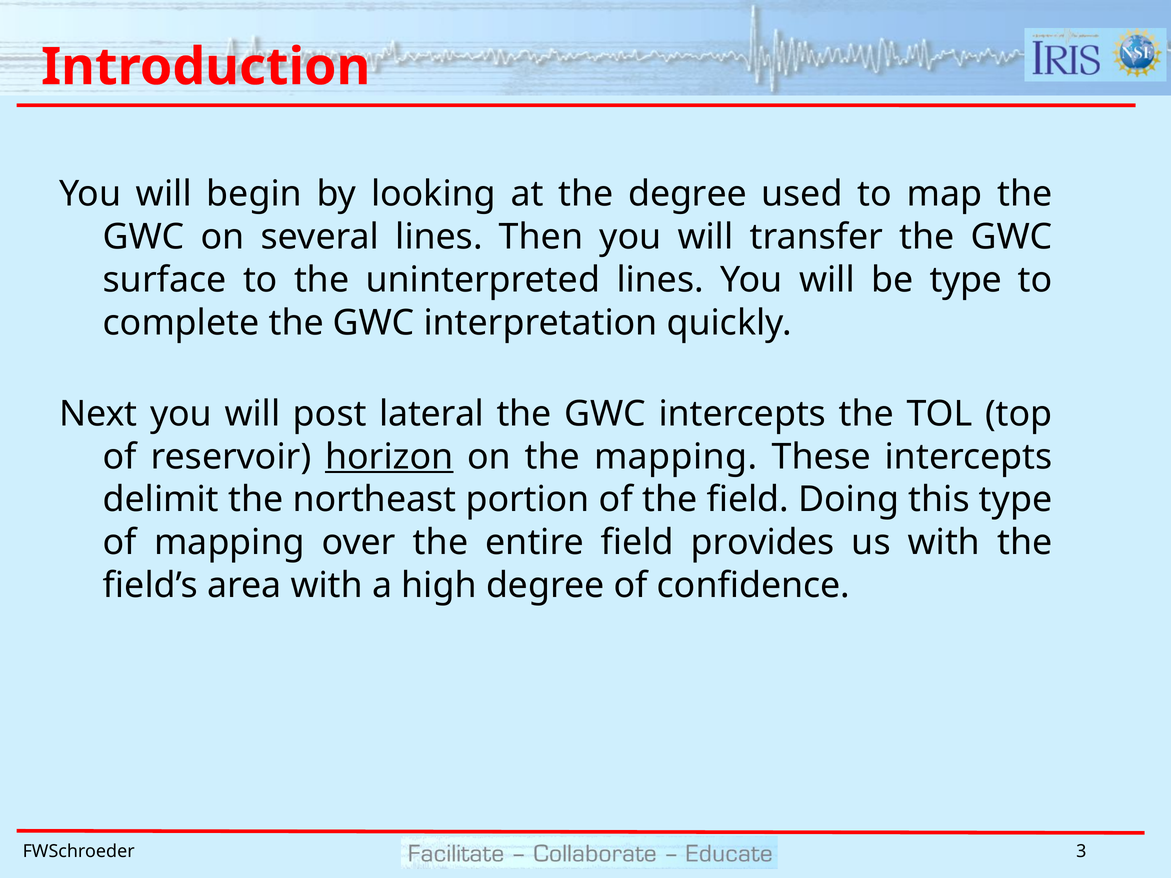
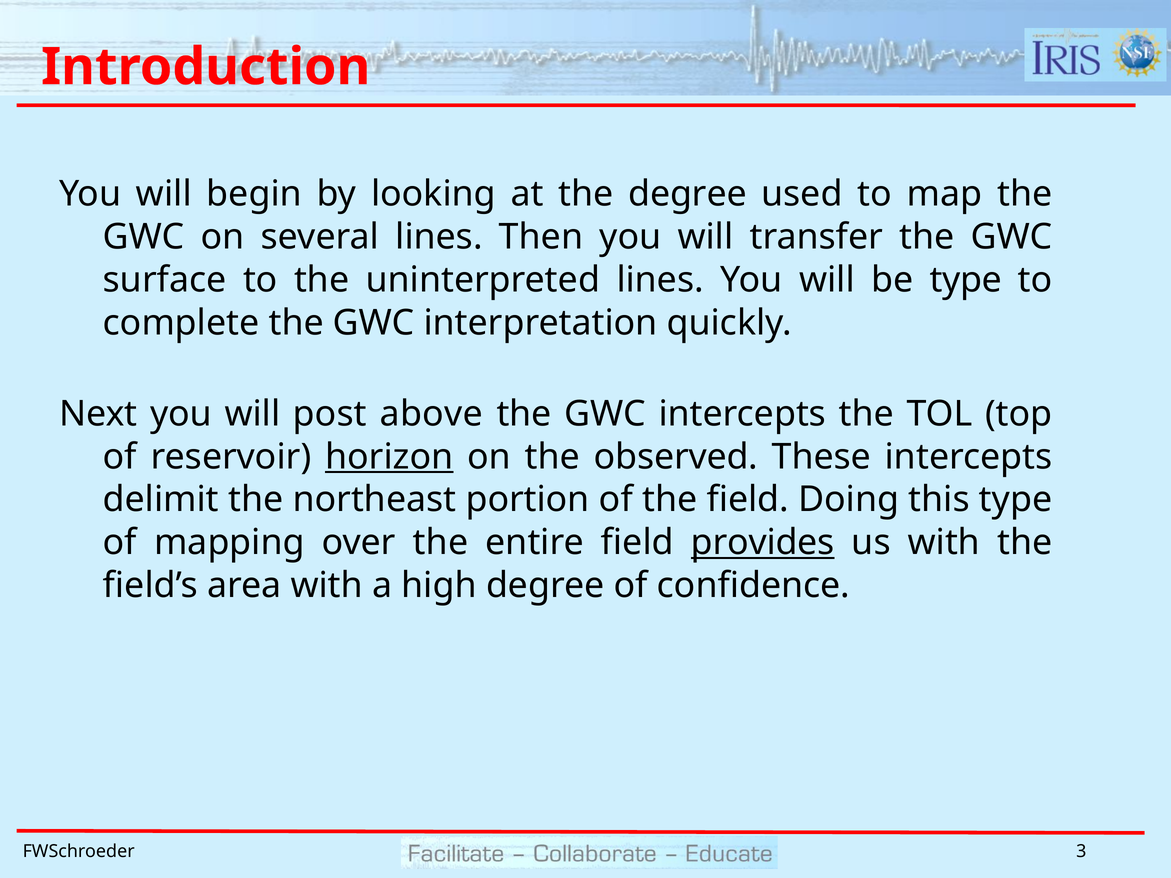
lateral: lateral -> above
the mapping: mapping -> observed
provides underline: none -> present
